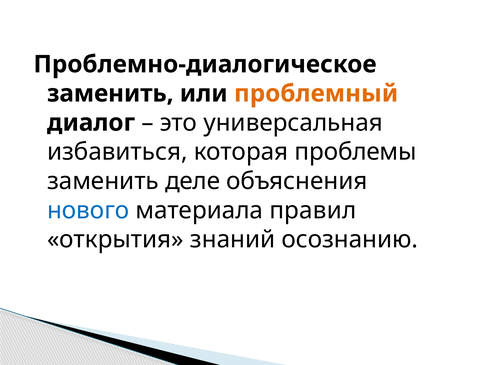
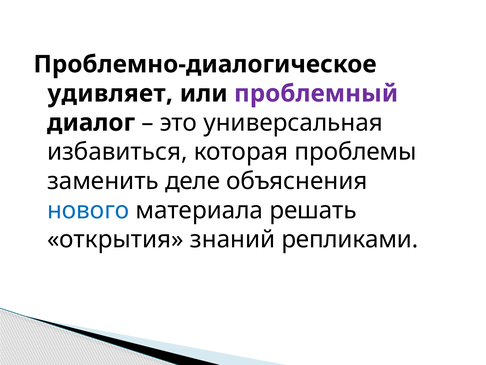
заменить at (110, 93): заменить -> удивляет
проблемный colour: orange -> purple
правил: правил -> решать
осознанию: осознанию -> репликами
